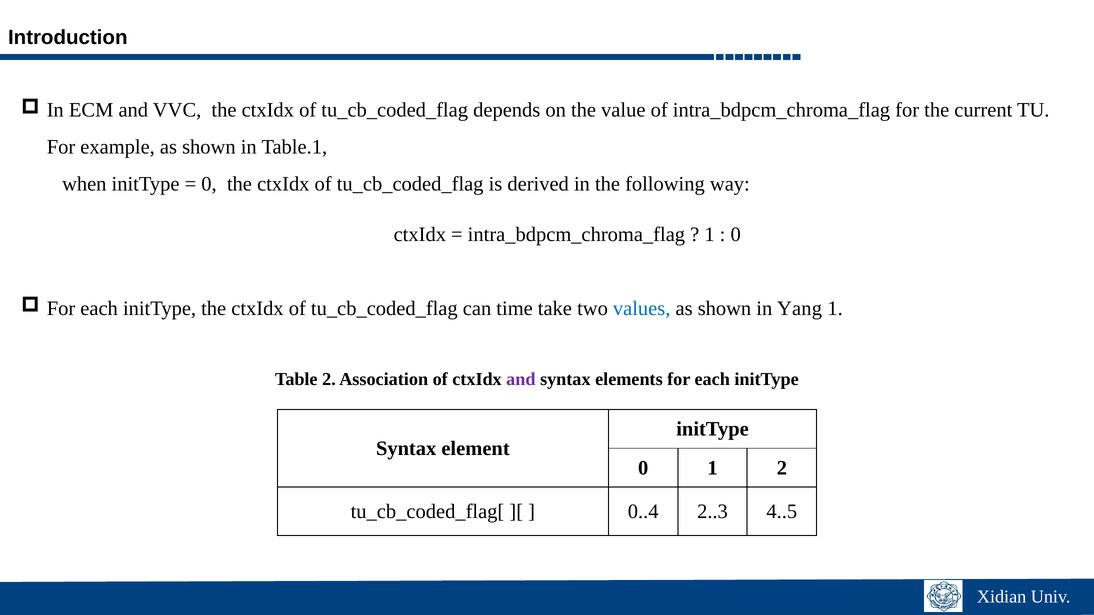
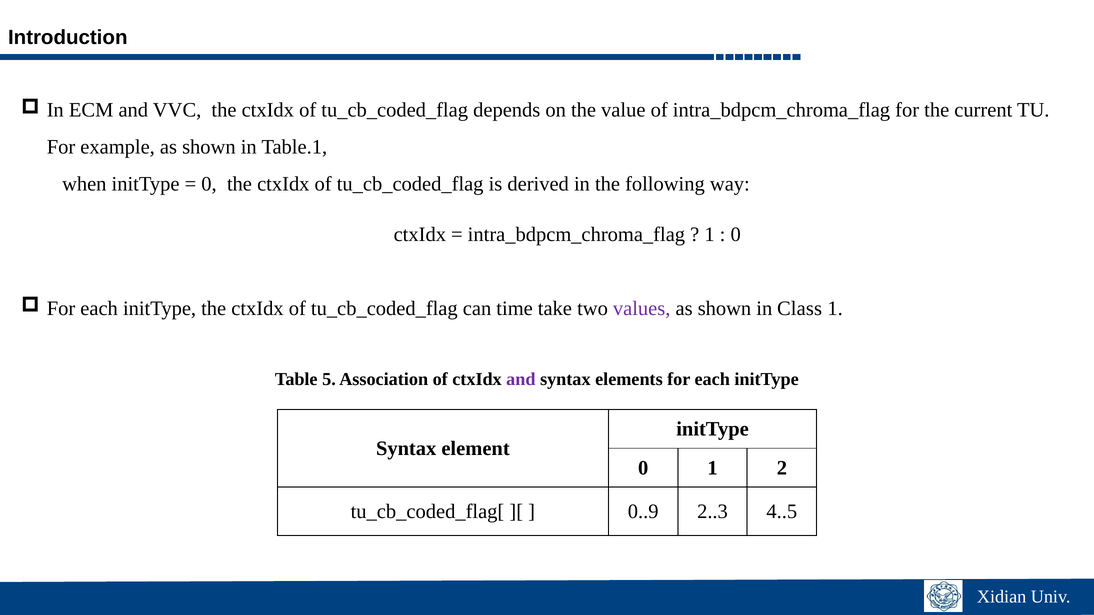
values colour: blue -> purple
Yang: Yang -> Class
Table 2: 2 -> 5
0..4: 0..4 -> 0..9
